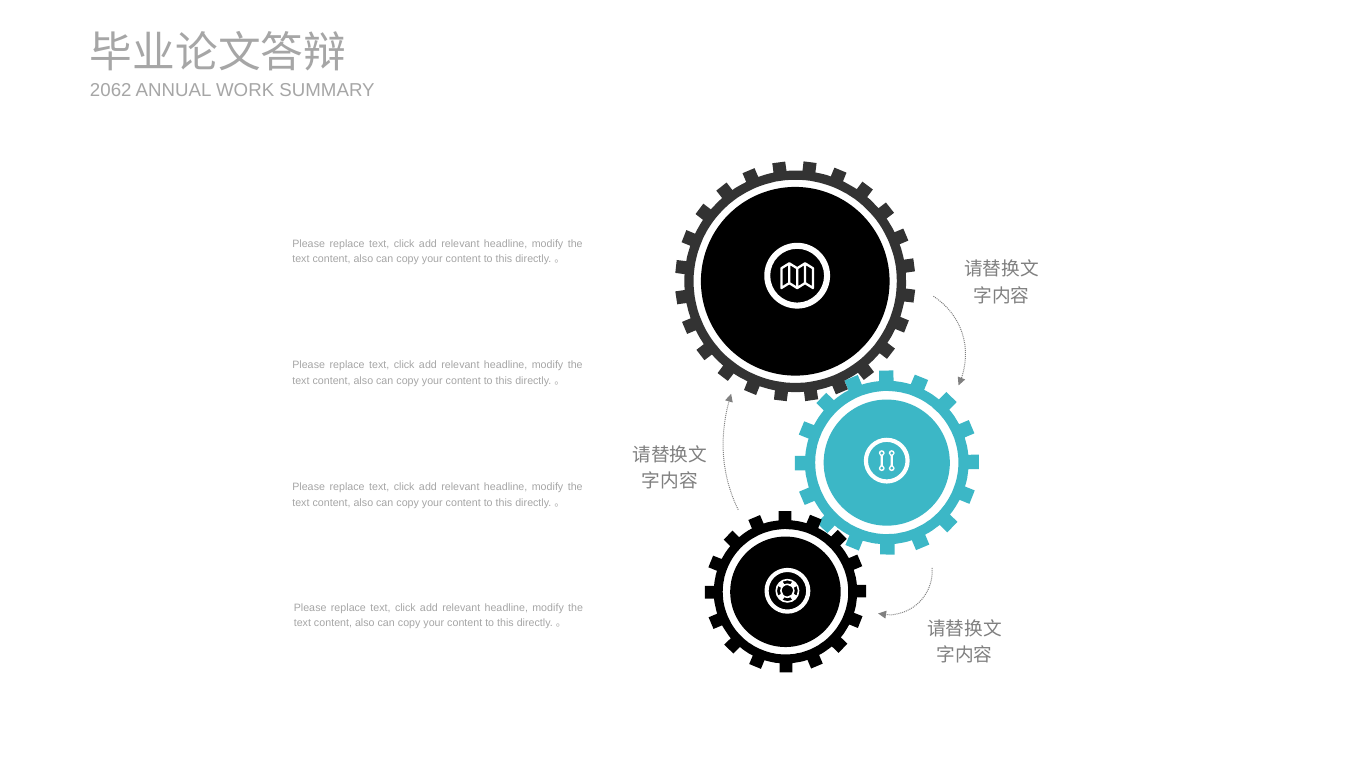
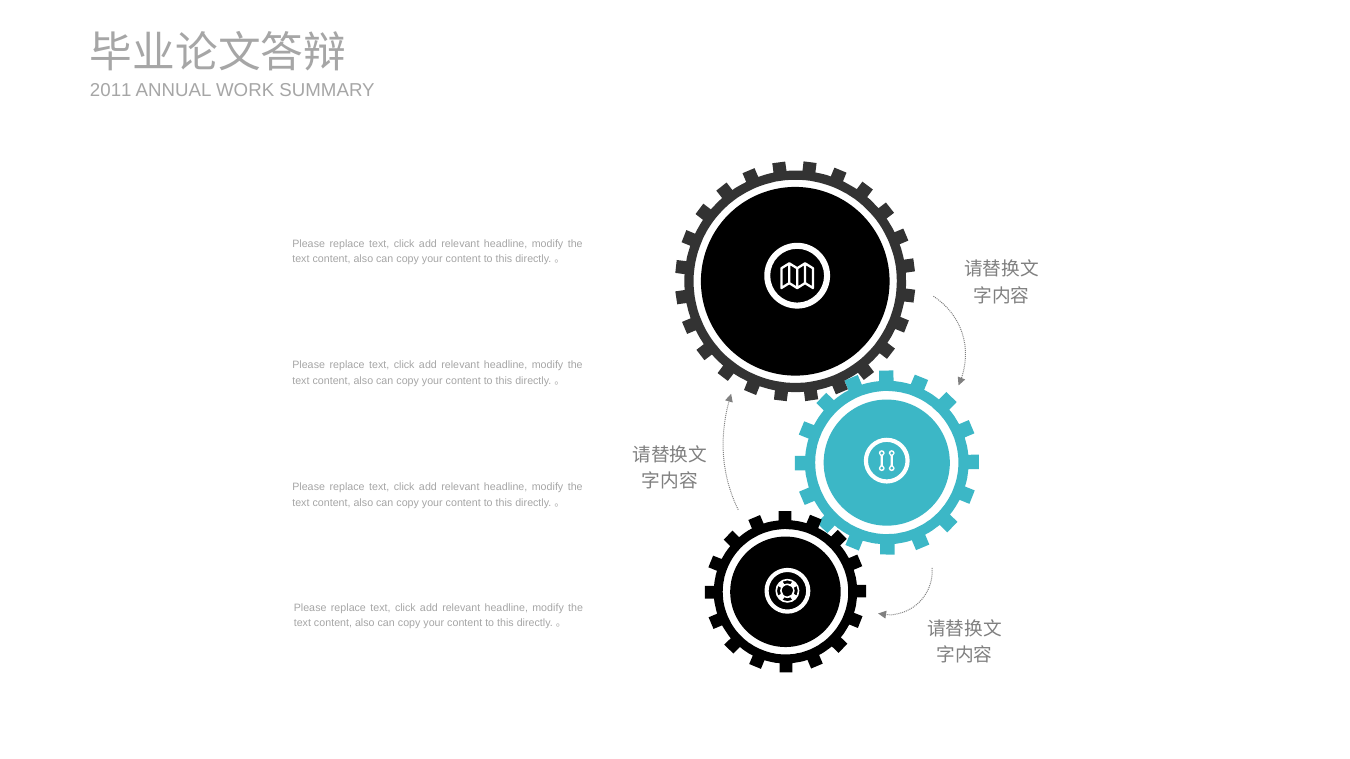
2062: 2062 -> 2011
